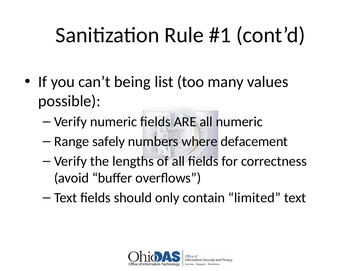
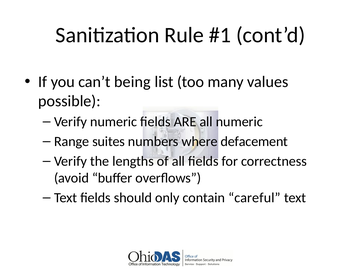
safely: safely -> suites
limited: limited -> careful
